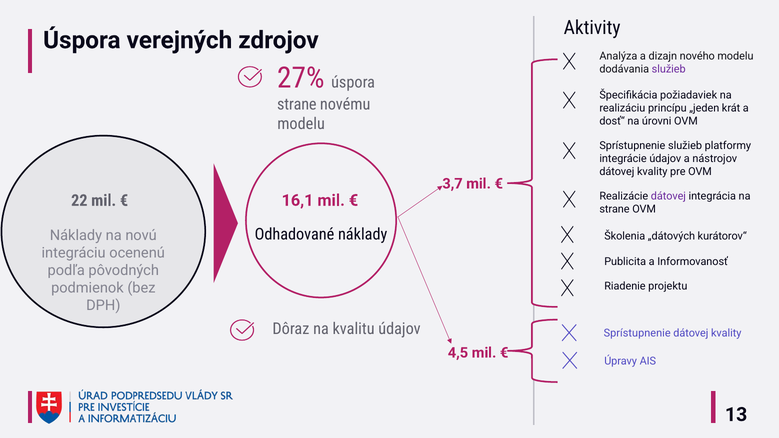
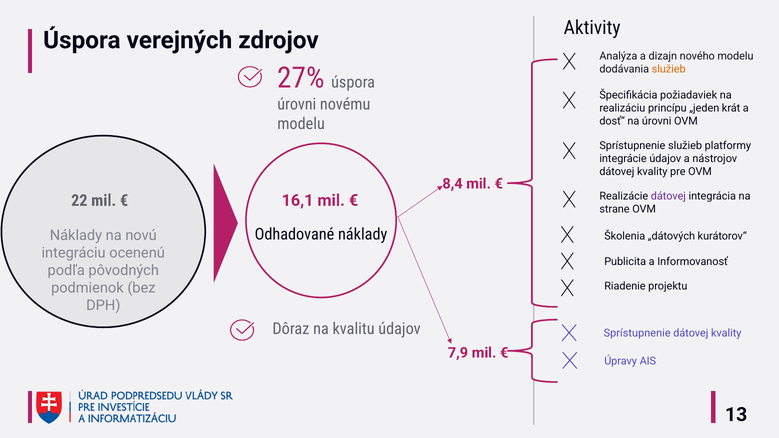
služieb at (669, 69) colour: purple -> orange
strane at (297, 105): strane -> úrovni
3,7: 3,7 -> 8,4
4,5: 4,5 -> 7,9
